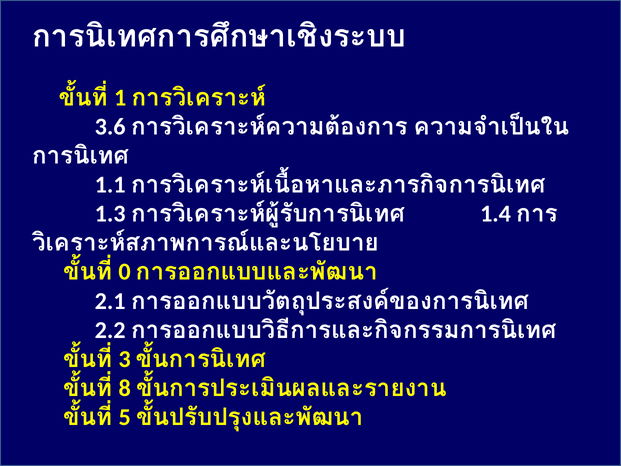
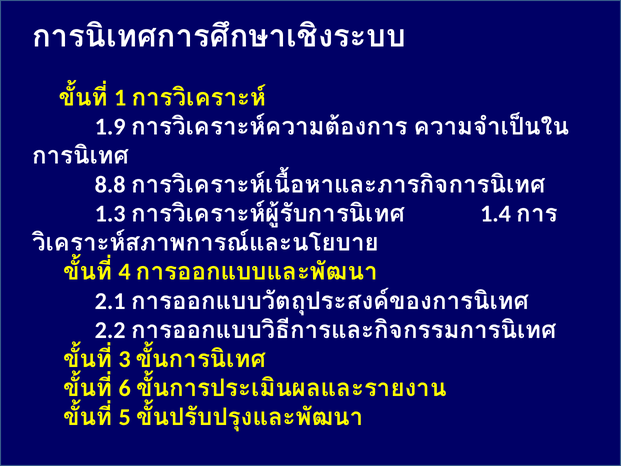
3.6: 3.6 -> 1.9
1.1: 1.1 -> 8.8
0: 0 -> 4
8: 8 -> 6
